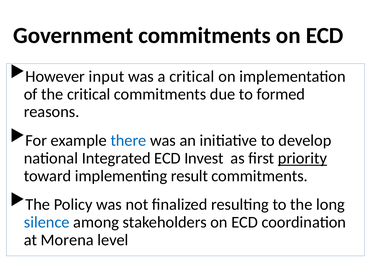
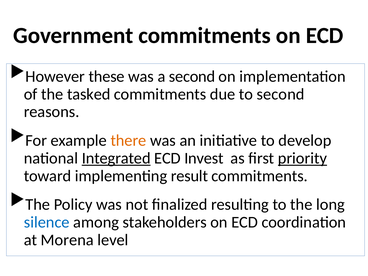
input: input -> these
a critical: critical -> second
the critical: critical -> tasked
to formed: formed -> second
there colour: blue -> orange
Integrated underline: none -> present
